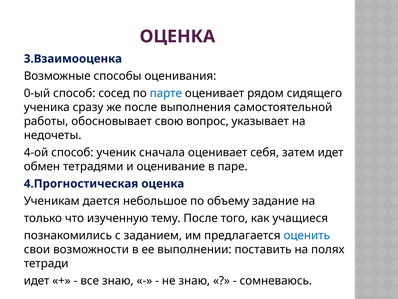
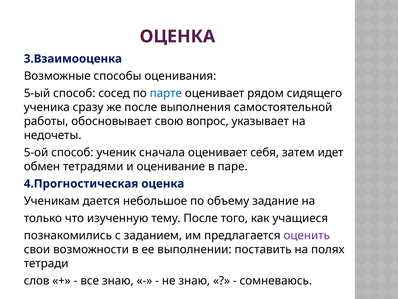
0-ый: 0-ый -> 5-ый
4-ой: 4-ой -> 5-ой
оценить colour: blue -> purple
идет at (37, 280): идет -> слов
